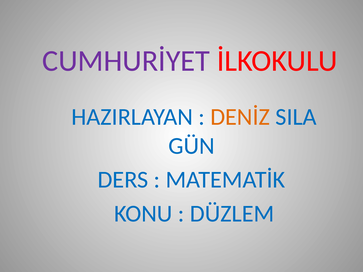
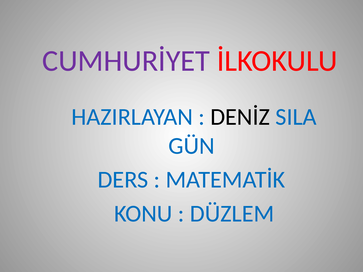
DENİZ colour: orange -> black
